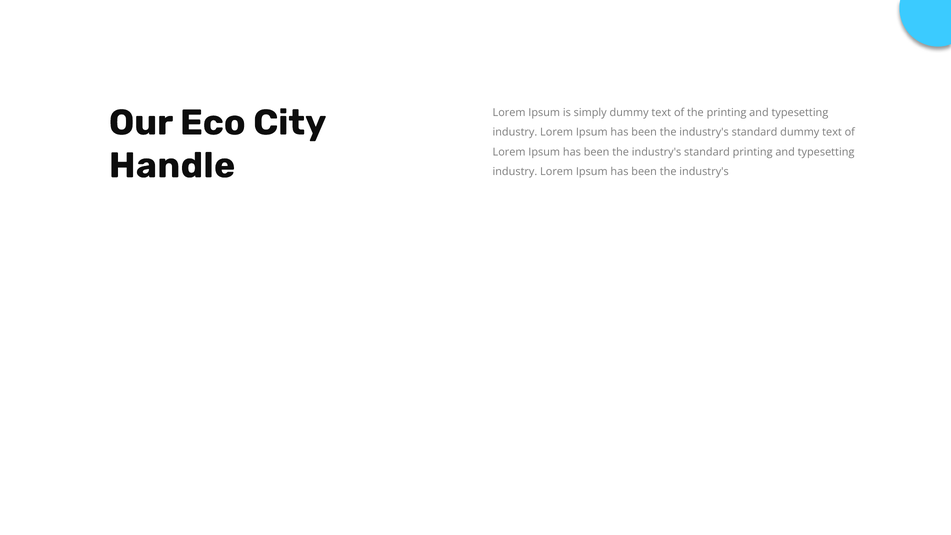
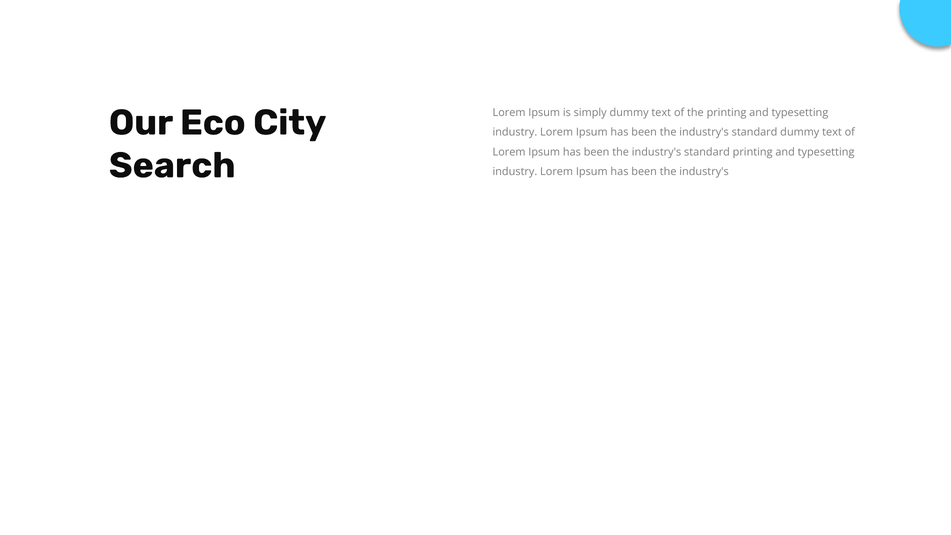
Handle: Handle -> Search
